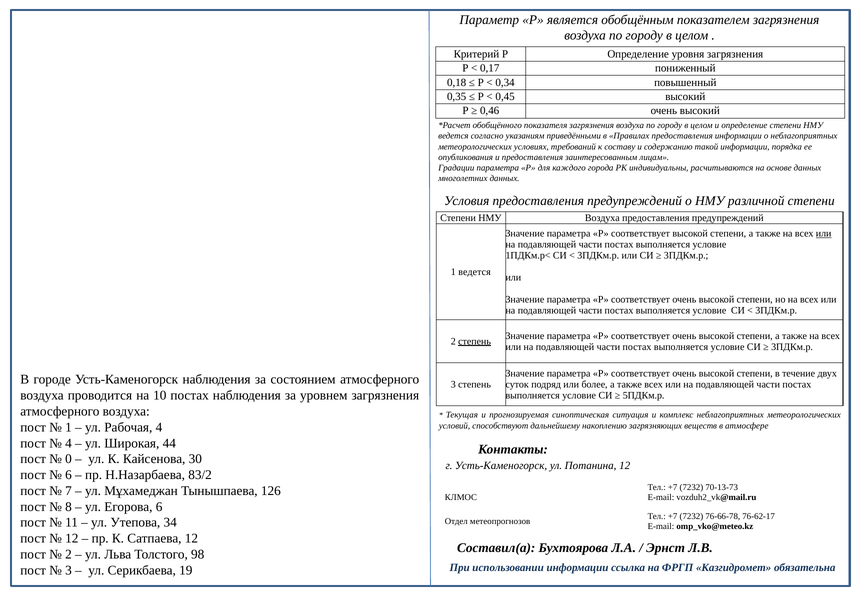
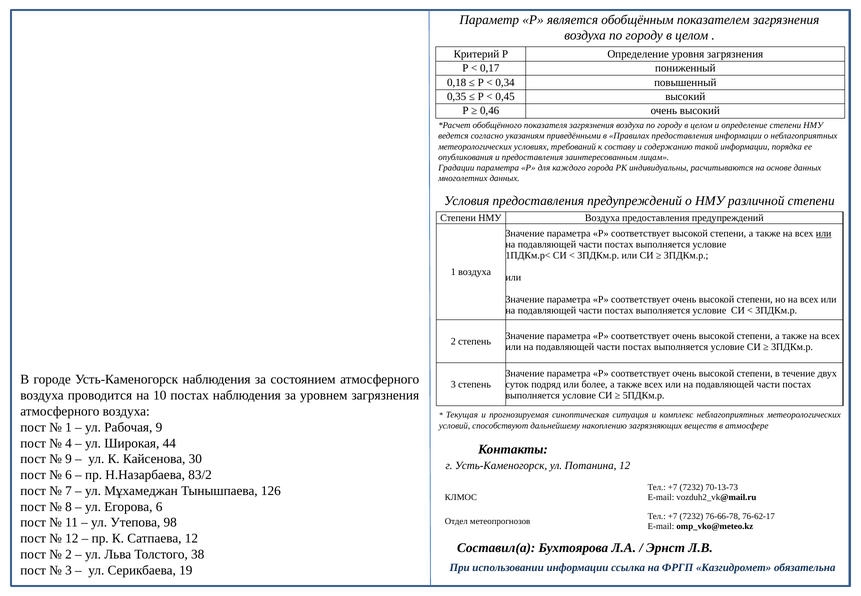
1 ведется: ведется -> воздуха
степень at (475, 341) underline: present -> none
Рабочая 4: 4 -> 9
0 at (68, 459): 0 -> 9
34: 34 -> 98
98: 98 -> 38
